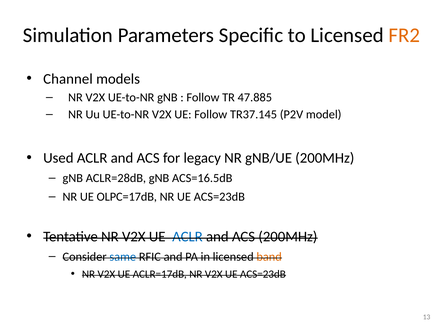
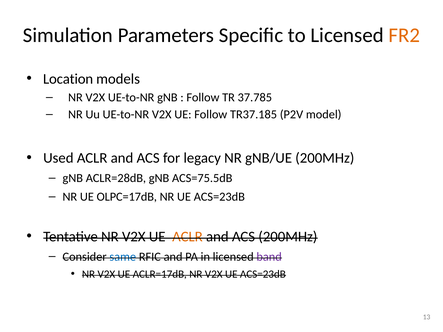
Channel: Channel -> Location
47.885: 47.885 -> 37.785
TR37.145: TR37.145 -> TR37.185
ACS=16.5dB: ACS=16.5dB -> ACS=75.5dB
ACLR at (187, 237) colour: blue -> orange
band colour: orange -> purple
